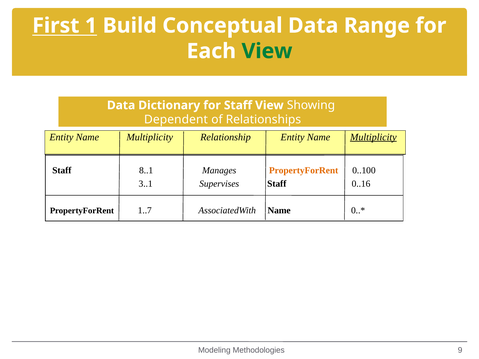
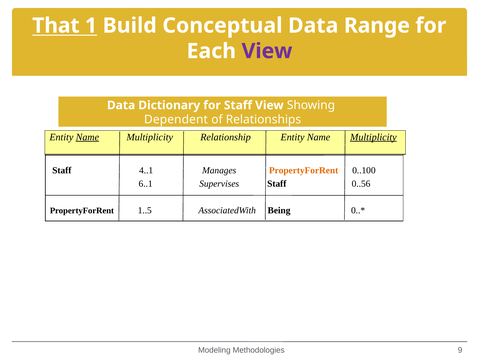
First: First -> That
View at (267, 51) colour: green -> purple
Name at (87, 137) underline: none -> present
8..1: 8..1 -> 4..1
3..1: 3..1 -> 6..1
0..16: 0..16 -> 0..56
1..7: 1..7 -> 1..5
AssociatedWith Name: Name -> Being
